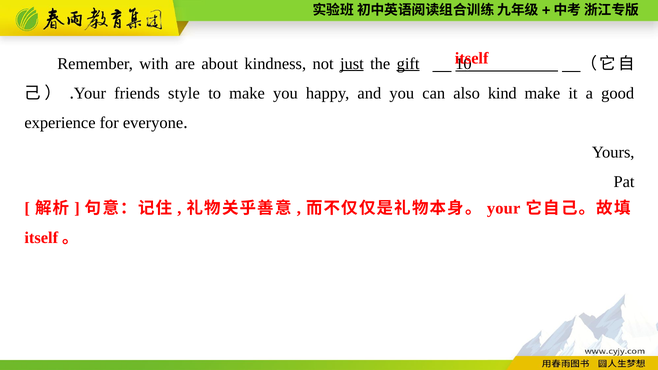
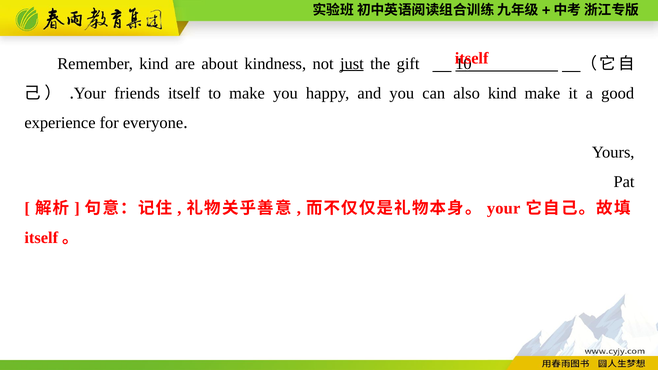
Remember with: with -> kind
gift underline: present -> none
friends style: style -> itself
